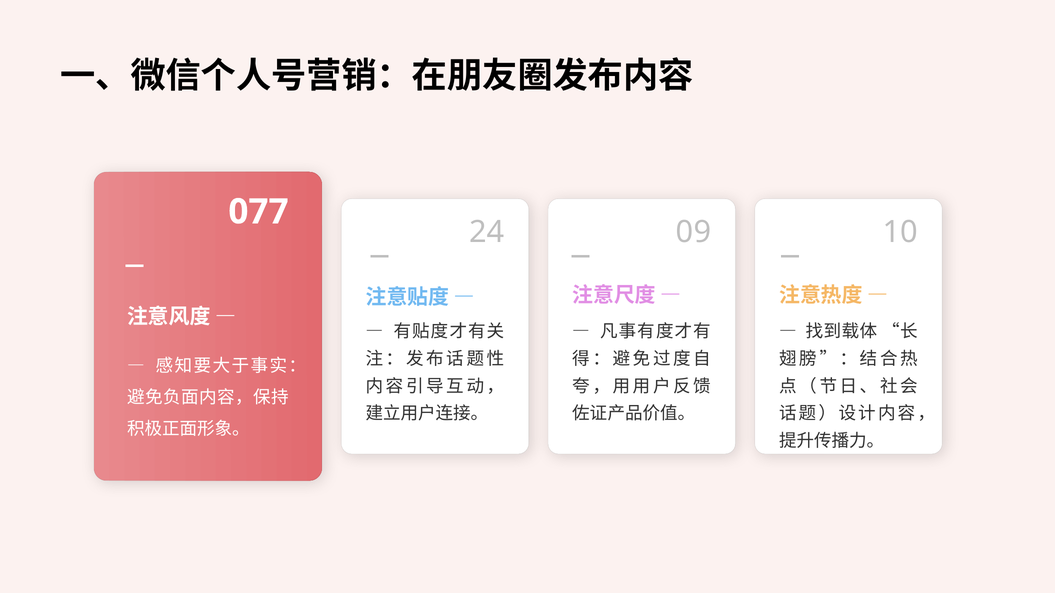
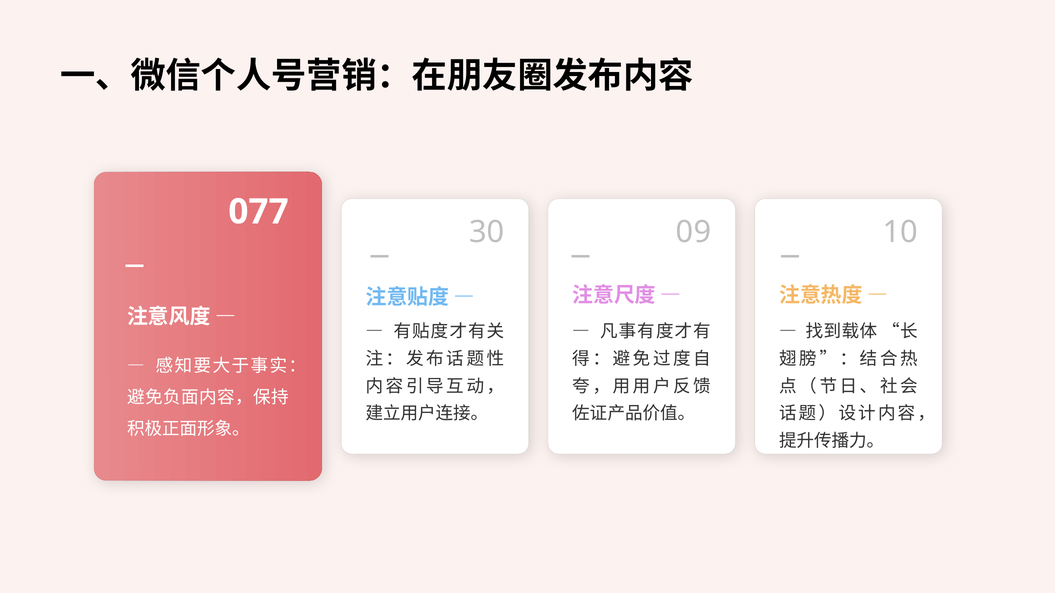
24: 24 -> 30
